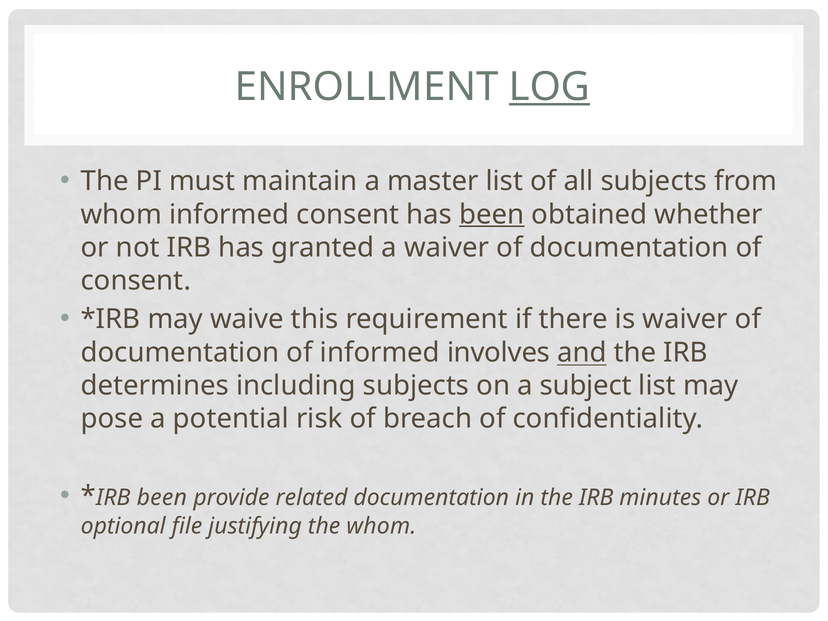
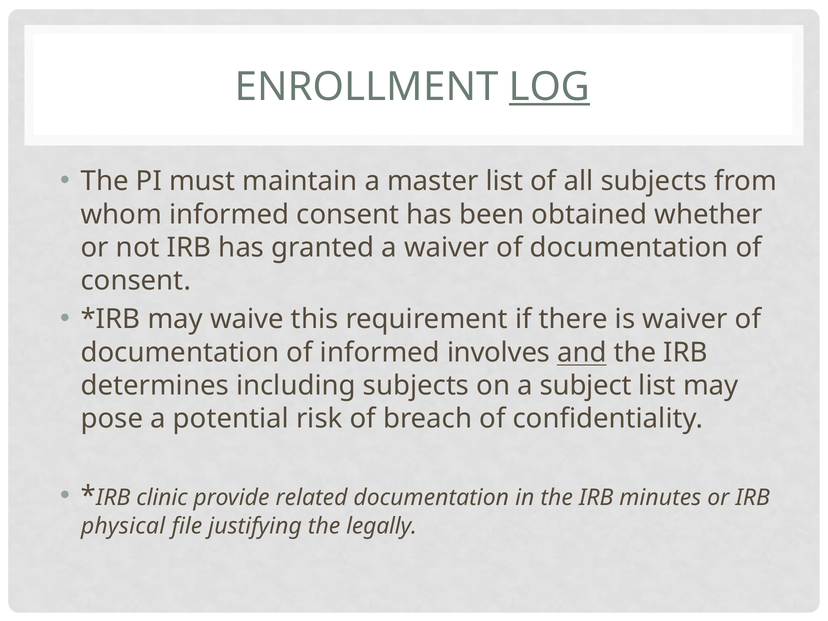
been at (492, 214) underline: present -> none
IRB been: been -> clinic
optional: optional -> physical
the whom: whom -> legally
